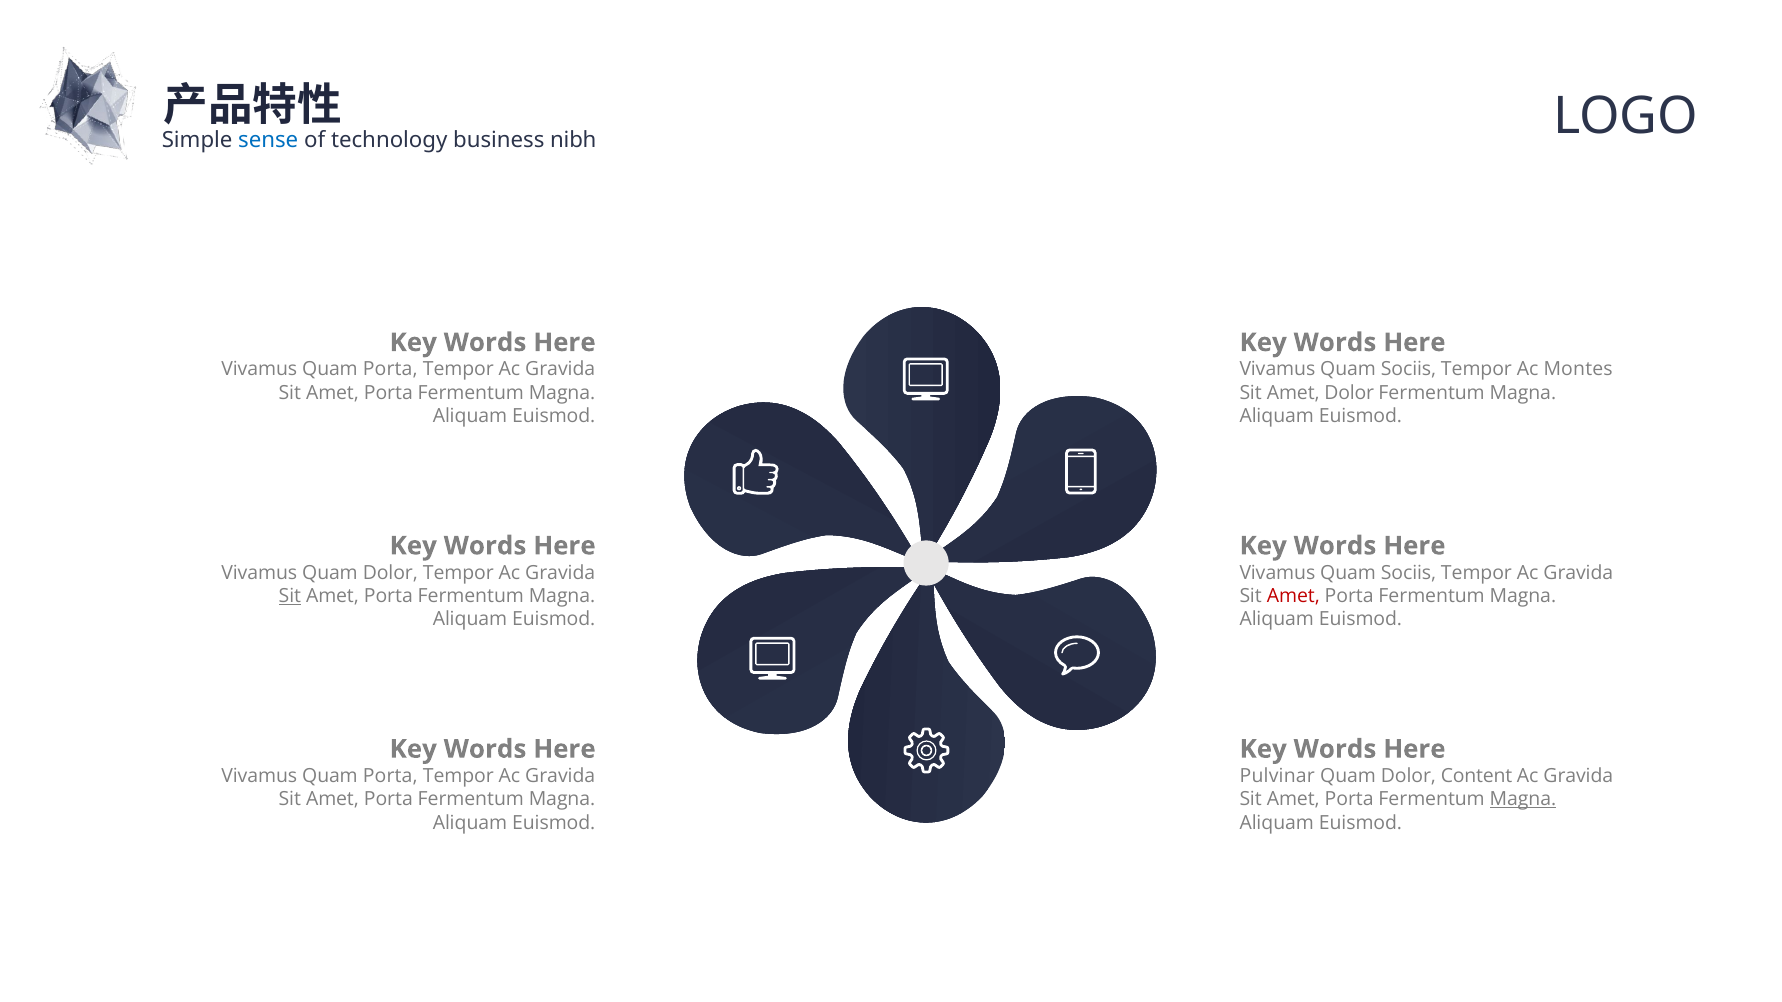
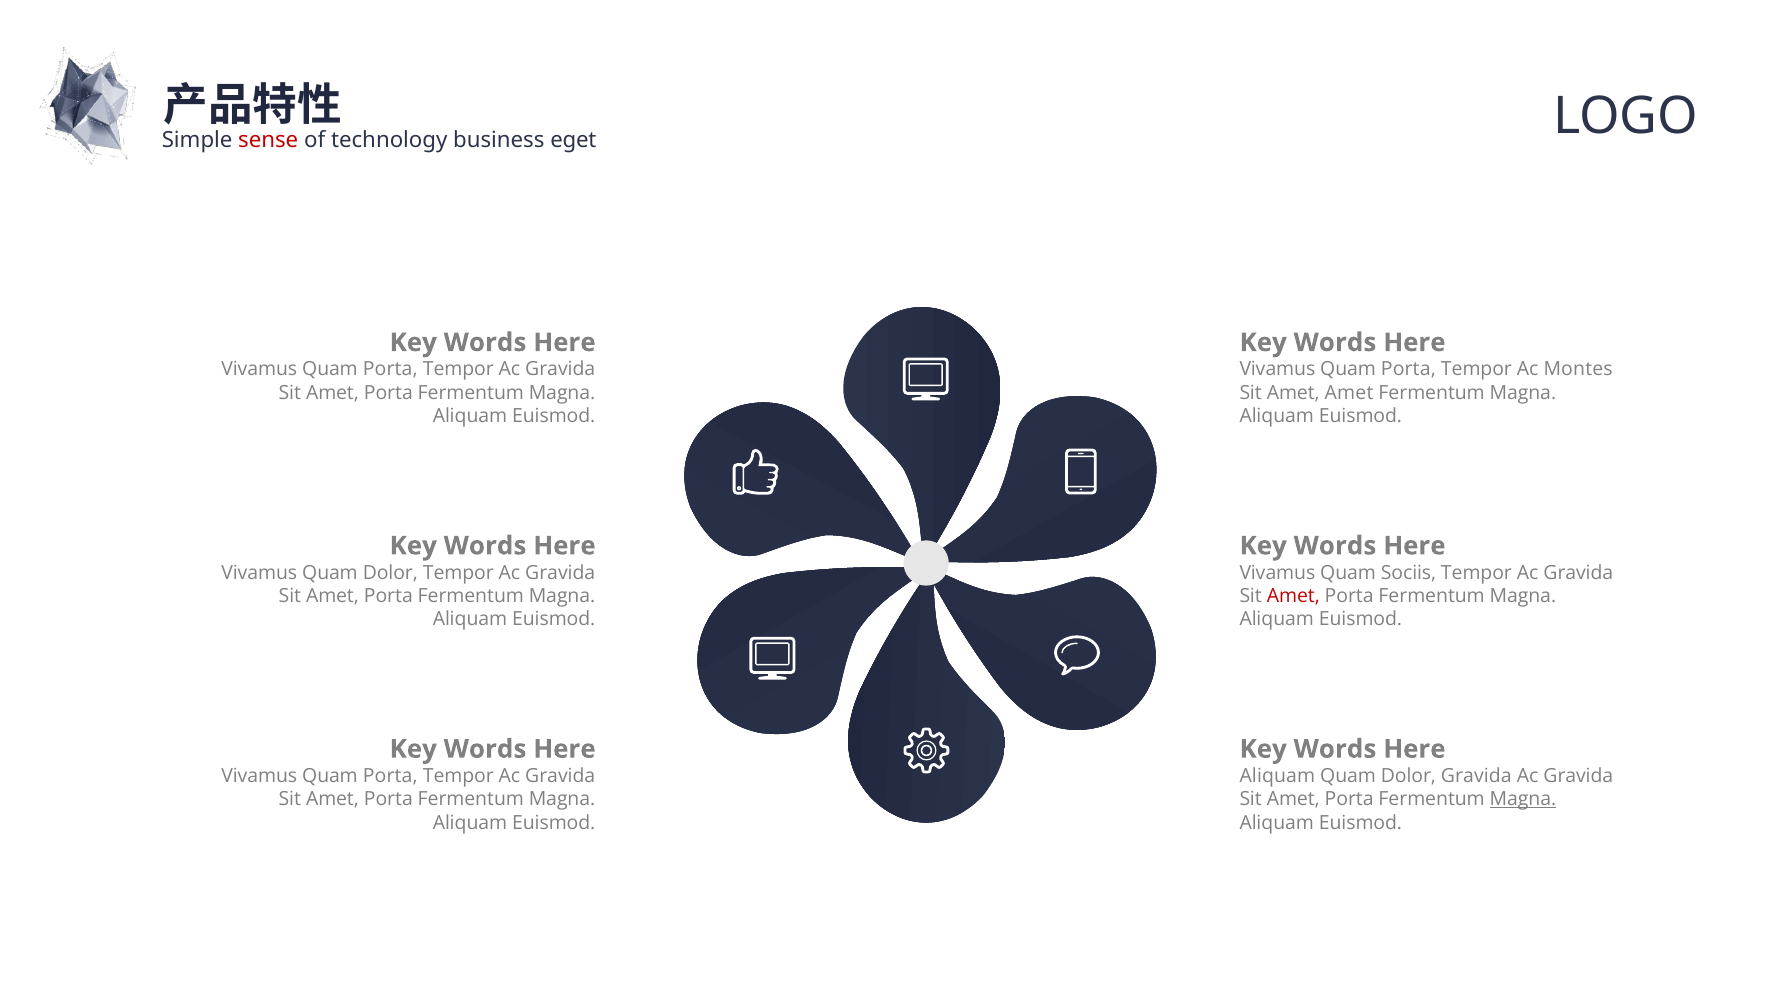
sense colour: blue -> red
nibh: nibh -> eget
Sociis at (1409, 369): Sociis -> Porta
Amet Dolor: Dolor -> Amet
Sit at (290, 596) underline: present -> none
Pulvinar at (1277, 776): Pulvinar -> Aliquam
Dolor Content: Content -> Gravida
